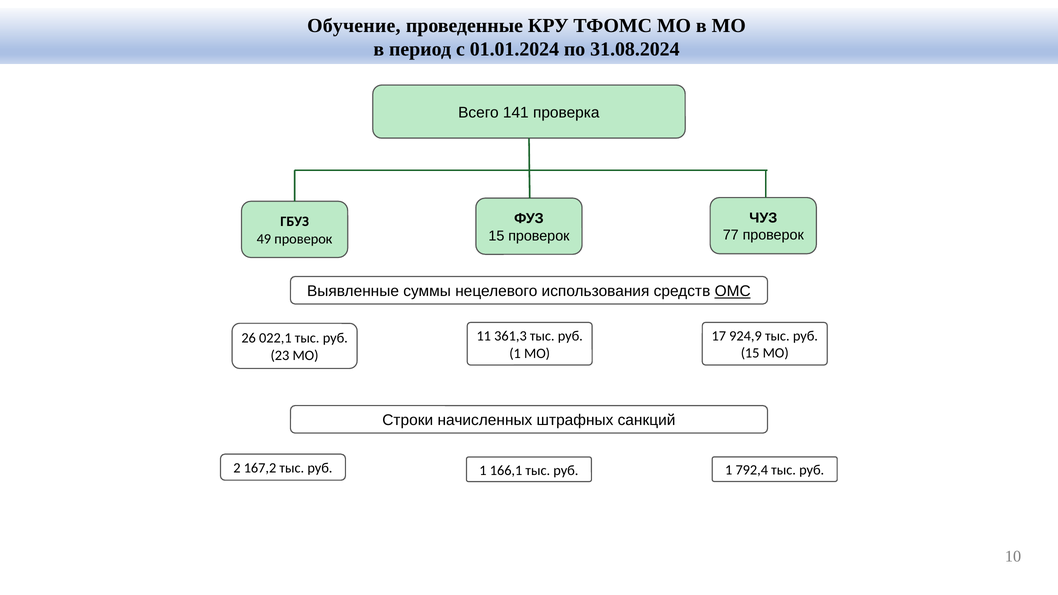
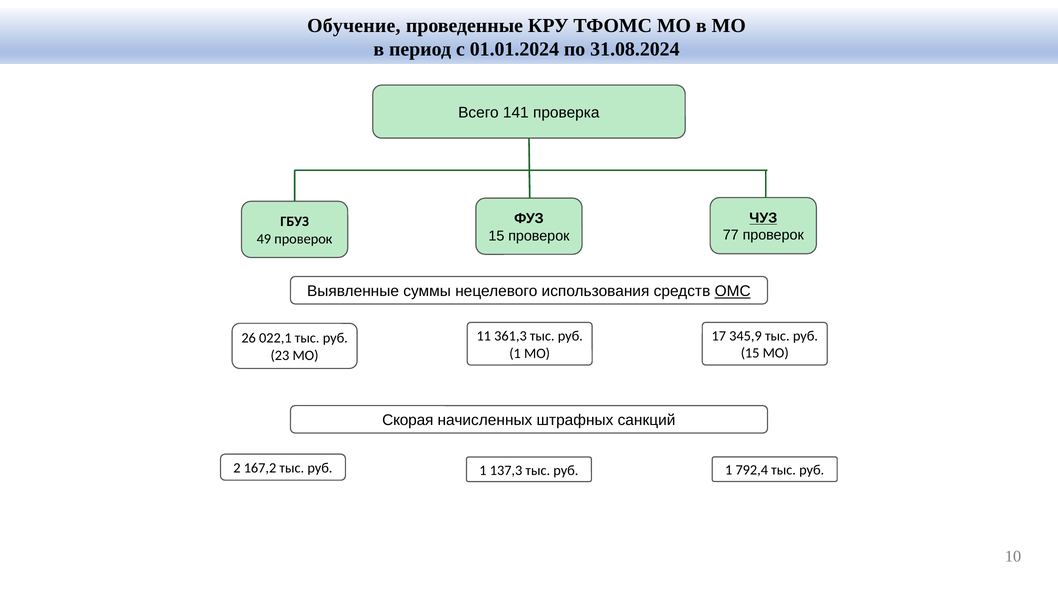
ЧУЗ underline: none -> present
924,9: 924,9 -> 345,9
Строки: Строки -> Скорая
166,1: 166,1 -> 137,3
